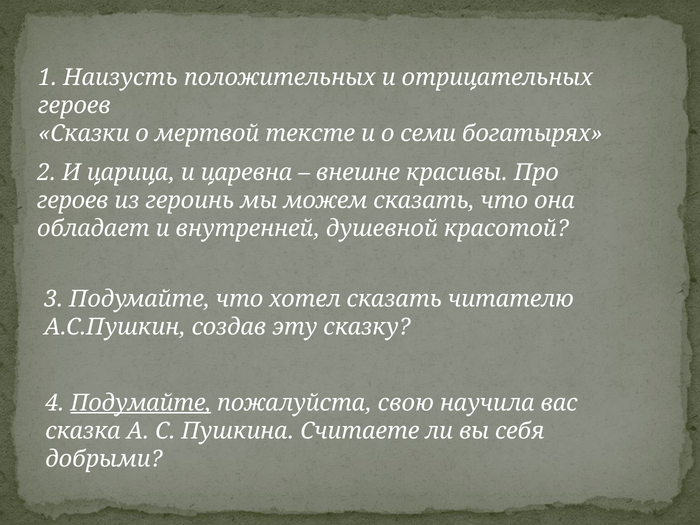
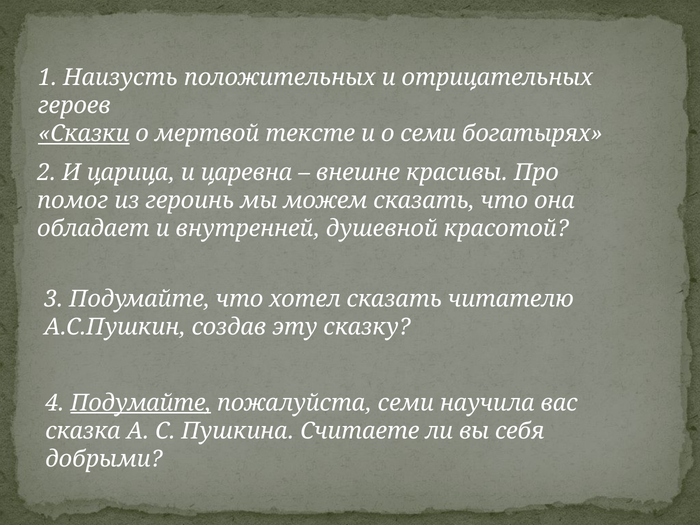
Сказки underline: none -> present
героев at (73, 200): героев -> помог
пожалуйста свою: свою -> семи
